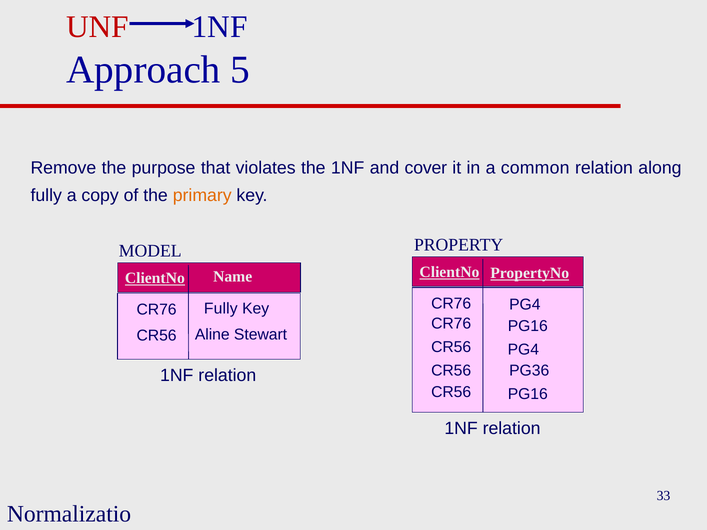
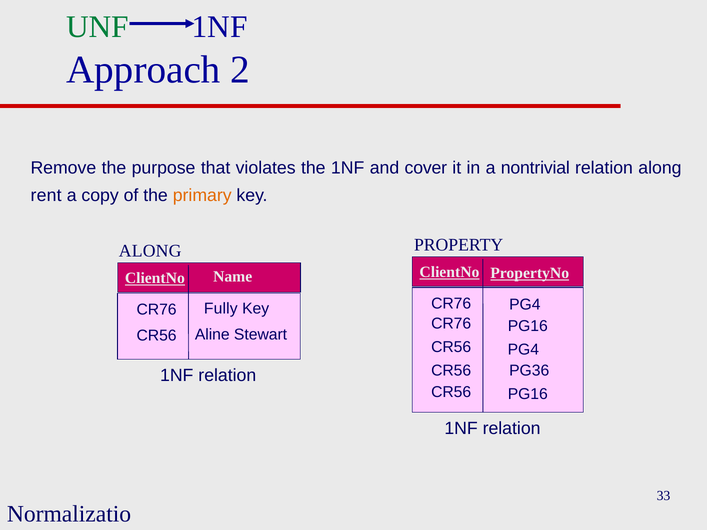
UNF colour: red -> green
5: 5 -> 2
common: common -> nontrivial
fully at (46, 195): fully -> rent
MODEL at (150, 251): MODEL -> ALONG
